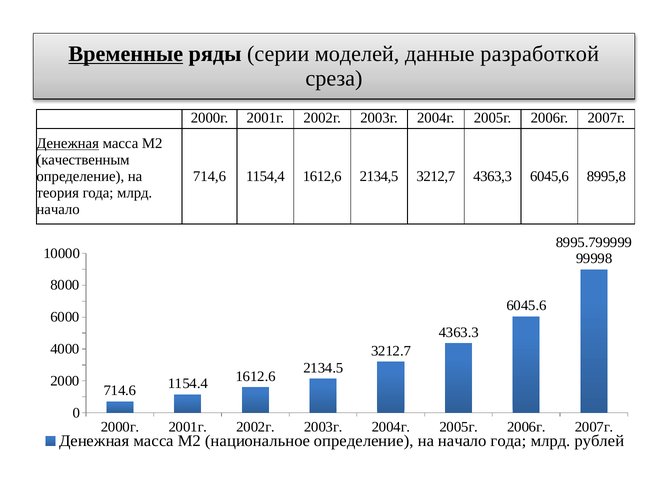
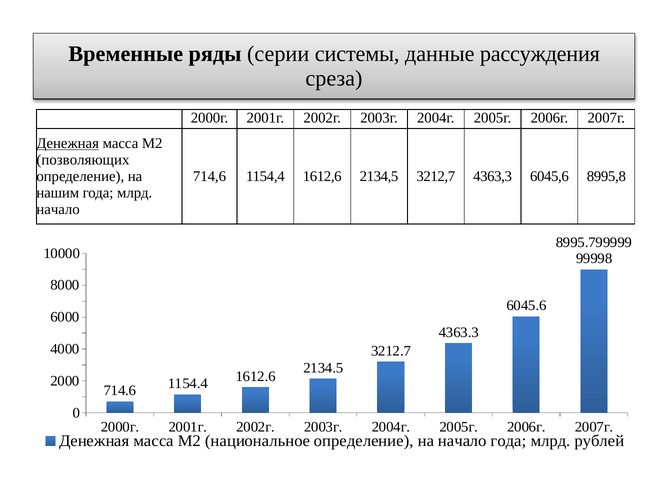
Временные underline: present -> none
моделей: моделей -> системы
разработкой: разработкой -> рассуждения
качественным: качественным -> позволяющих
теория: теория -> нашим
